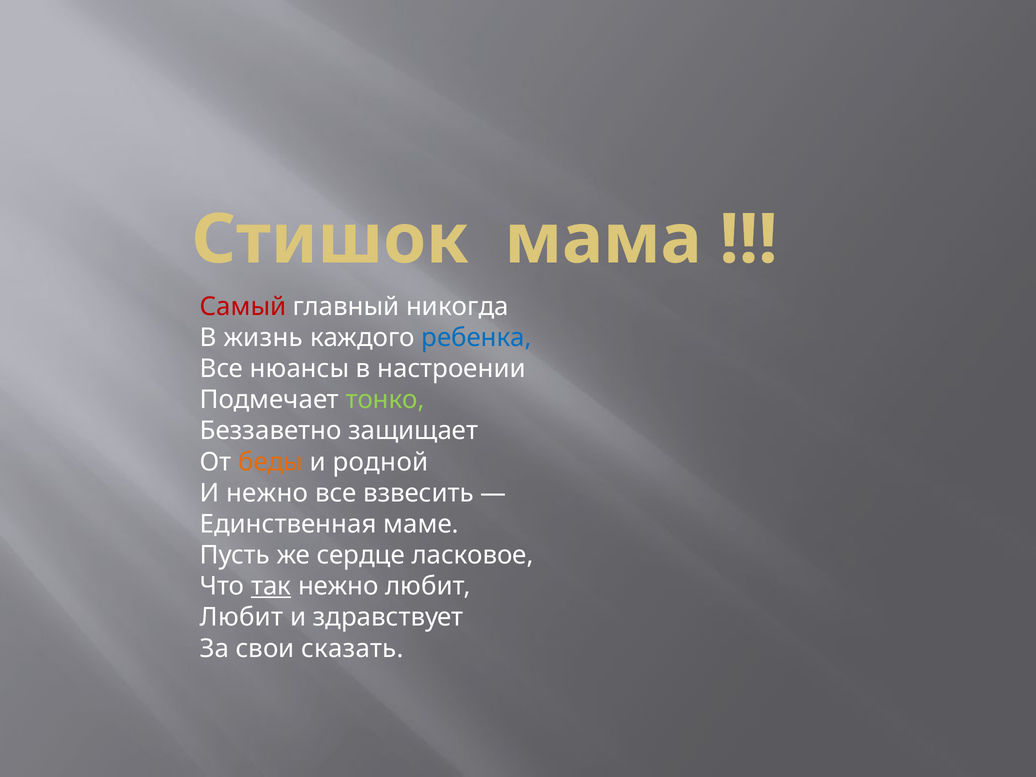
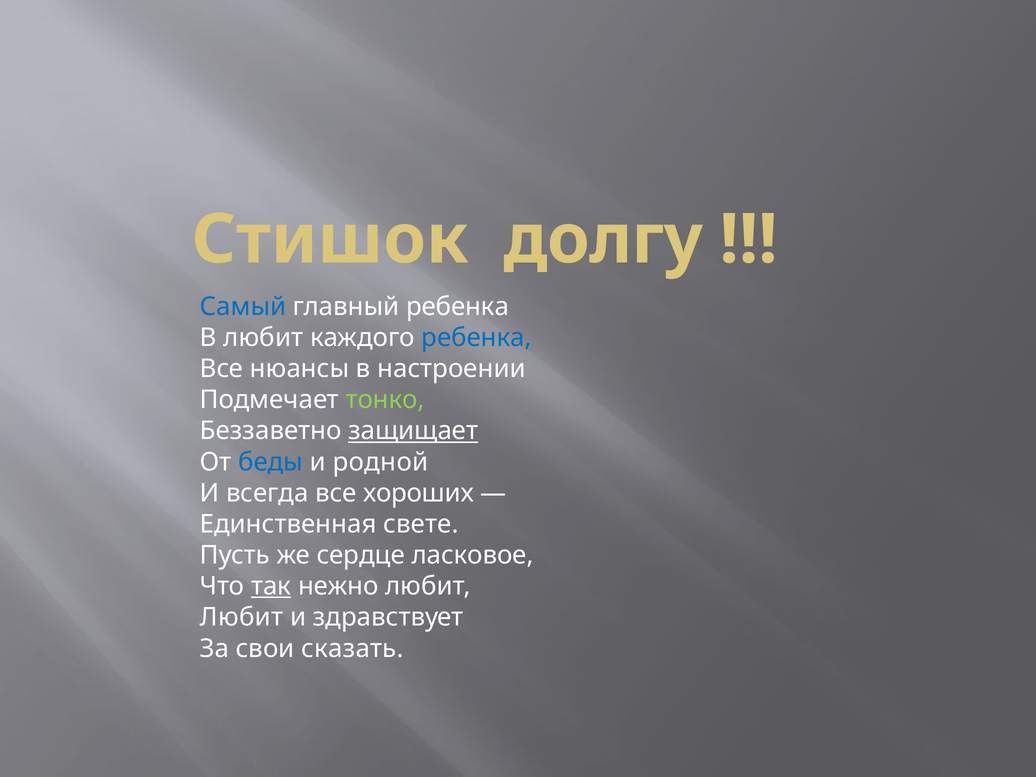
мама: мама -> долгу
Самый colour: red -> blue
главный никогда: никогда -> ребенка
В жизнь: жизнь -> любит
защищает underline: none -> present
беды colour: orange -> blue
И нежно: нежно -> всегда
взвесить: взвесить -> хороших
маме: маме -> свете
